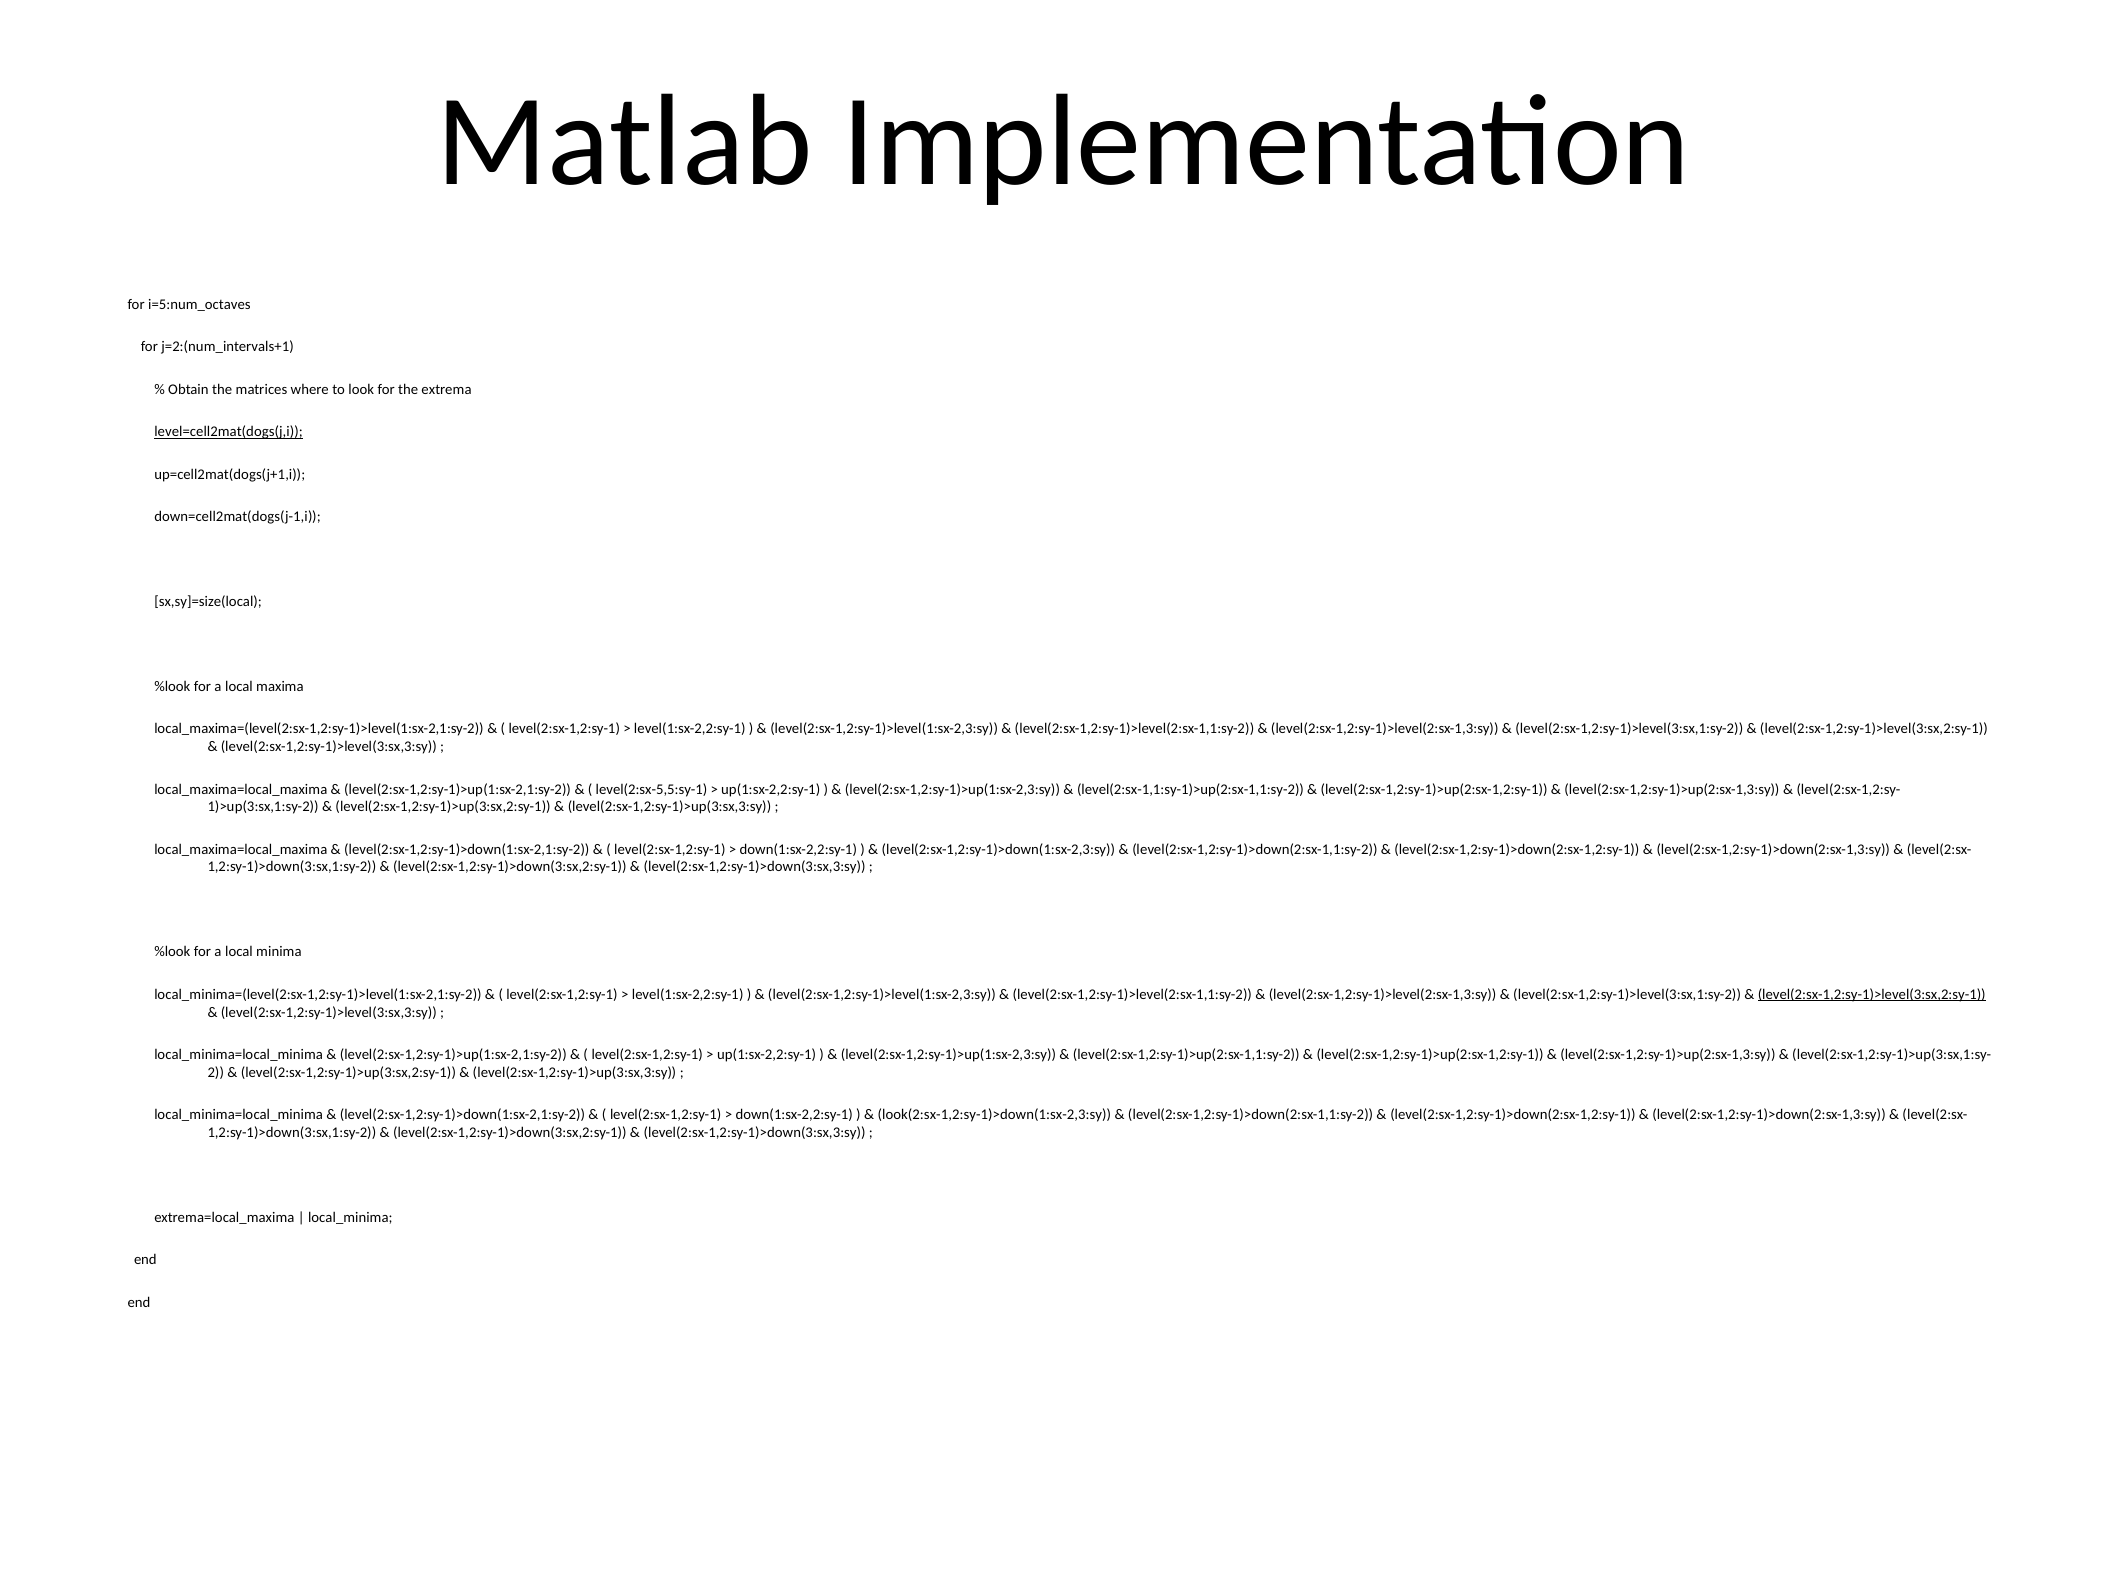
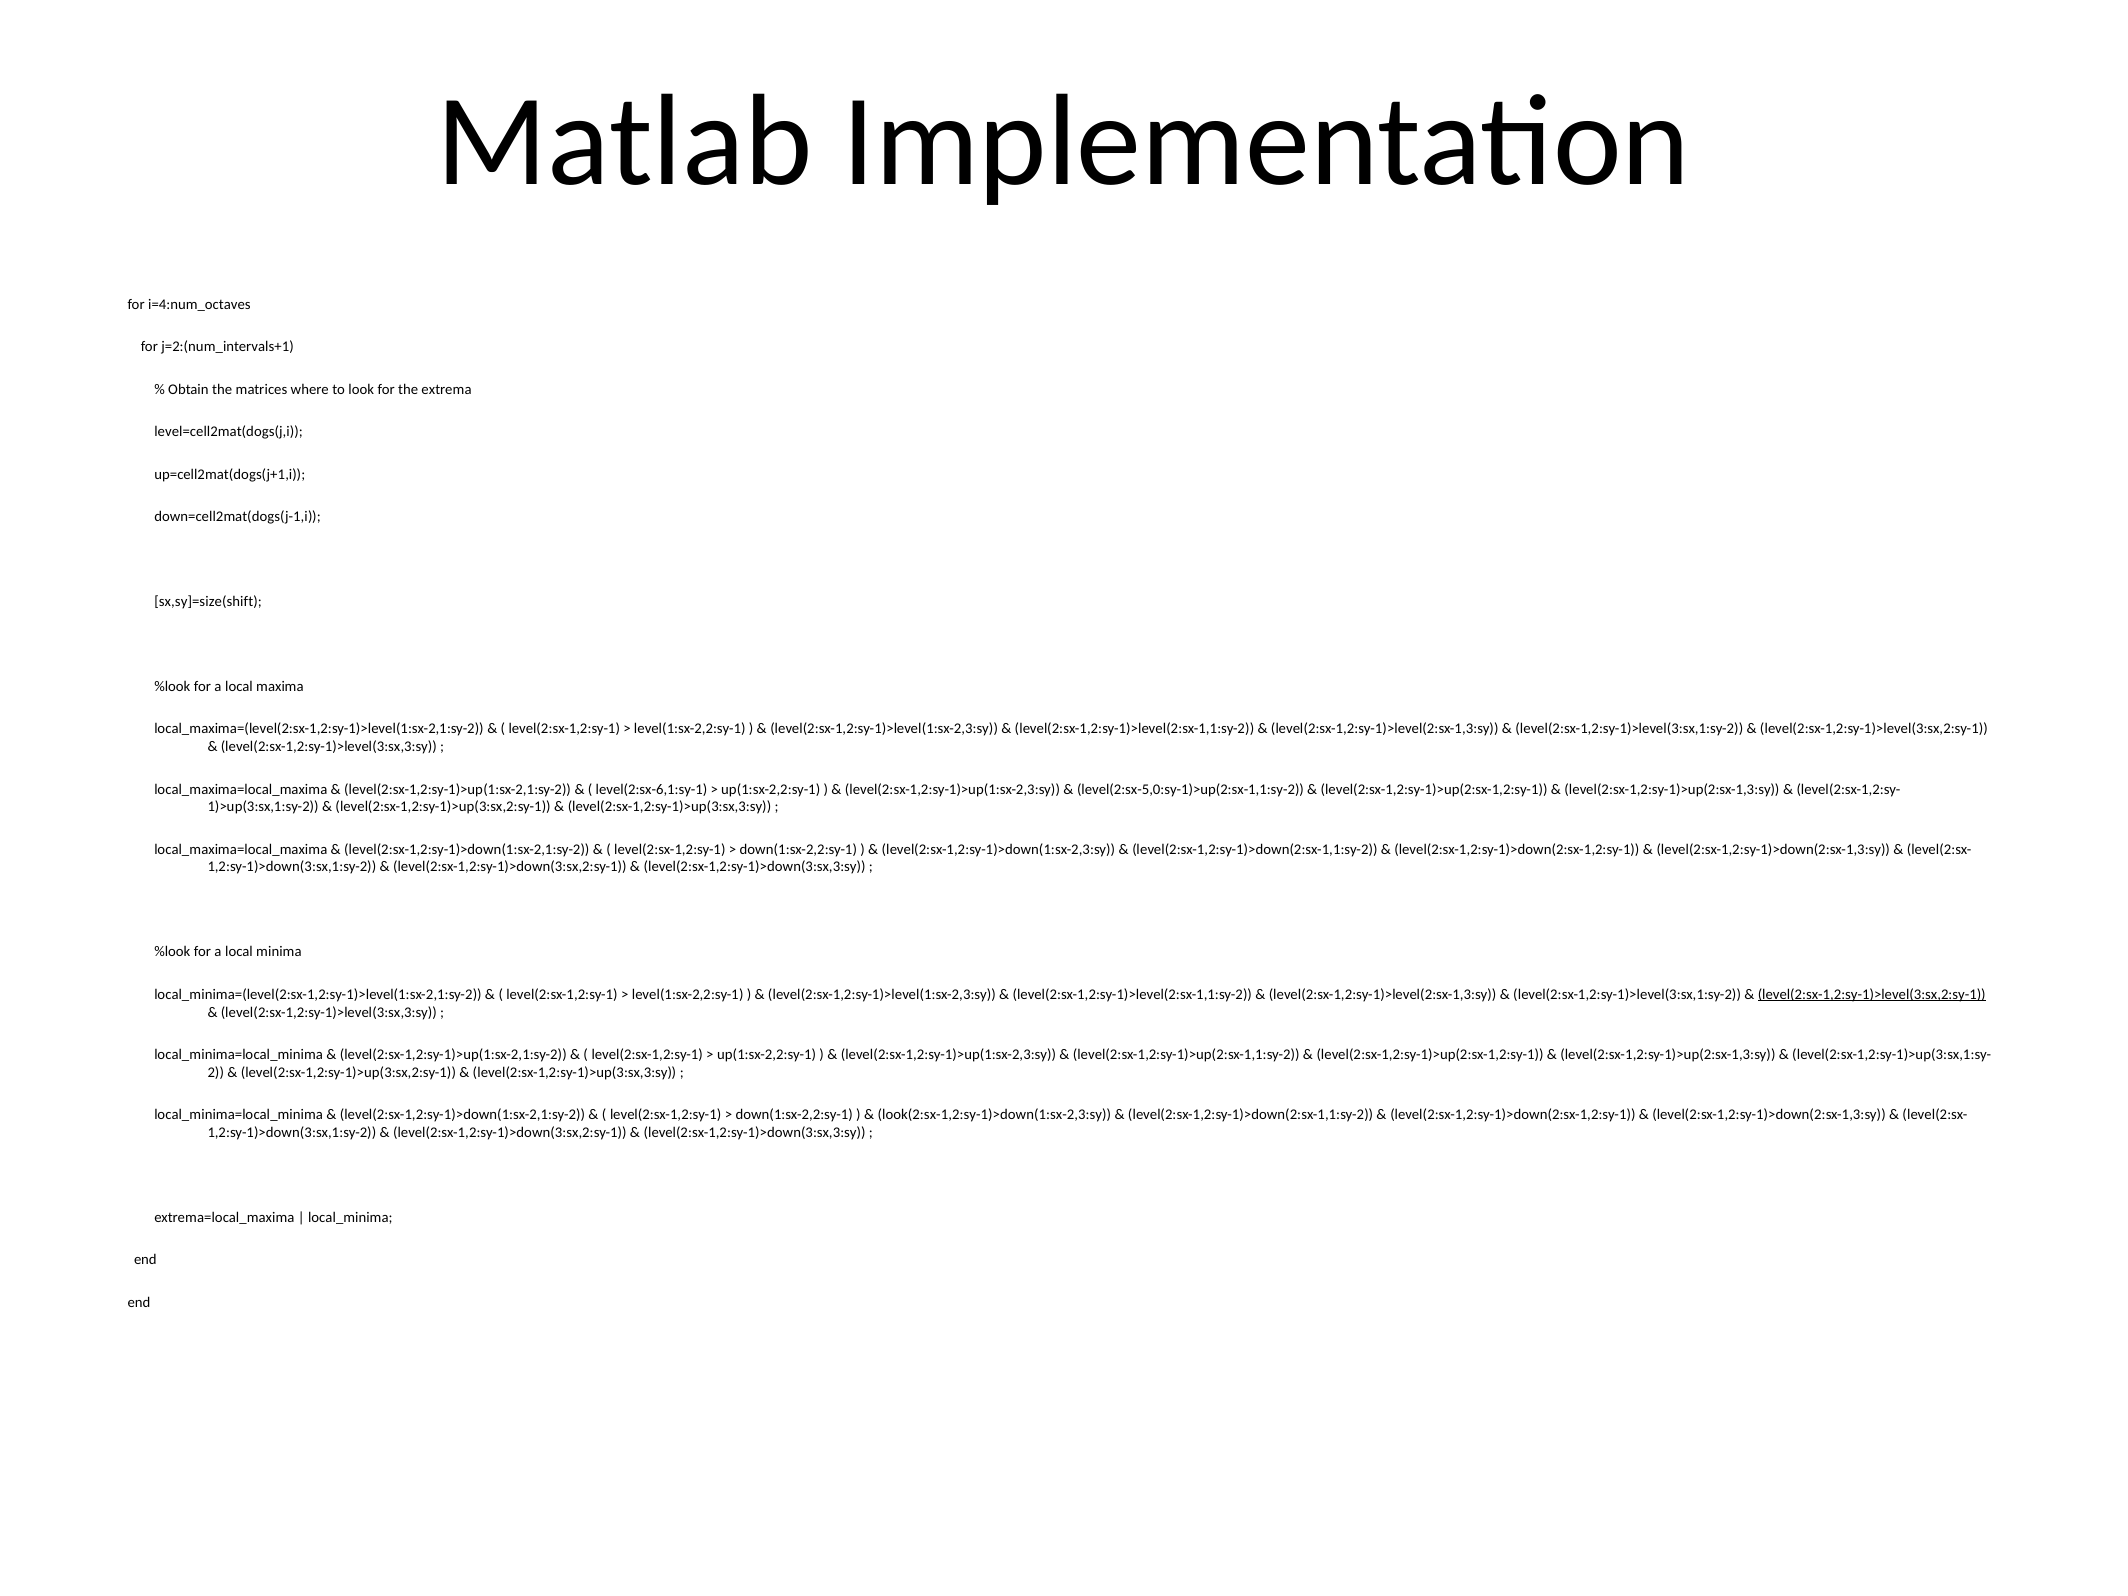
i=5:num_octaves: i=5:num_octaves -> i=4:num_octaves
level=cell2mat(dogs(j,i underline: present -> none
sx,sy]=size(local: sx,sy]=size(local -> sx,sy]=size(shift
level(2:sx-5,5:sy-1: level(2:sx-5,5:sy-1 -> level(2:sx-6,1:sy-1
level(2:sx-1,1:sy-1)>up(2:sx-1,1:sy-2: level(2:sx-1,1:sy-1)>up(2:sx-1,1:sy-2 -> level(2:sx-5,0:sy-1)>up(2:sx-1,1:sy-2
